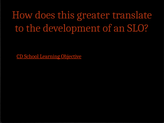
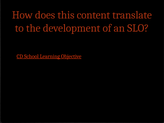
greater: greater -> content
